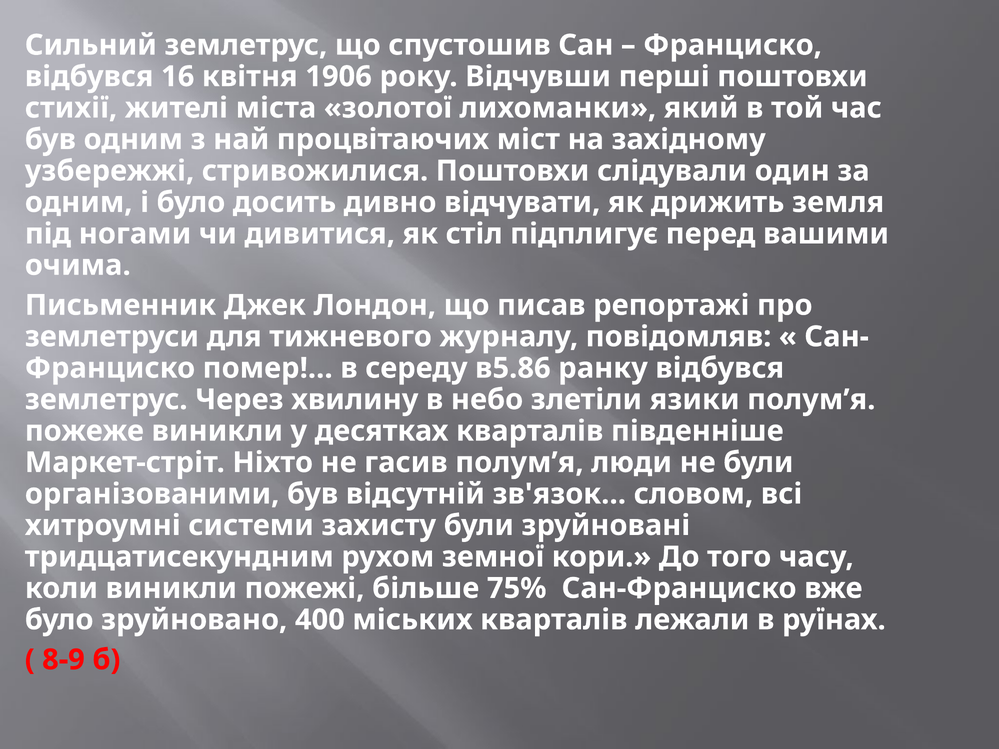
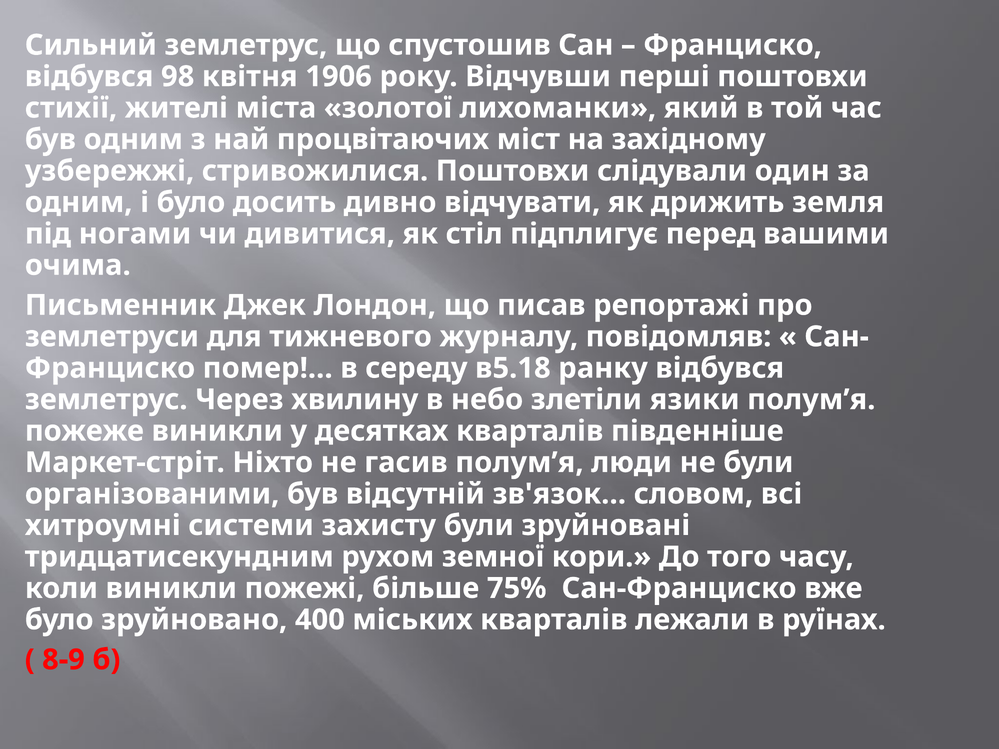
16: 16 -> 98
в5.86: в5.86 -> в5.18
